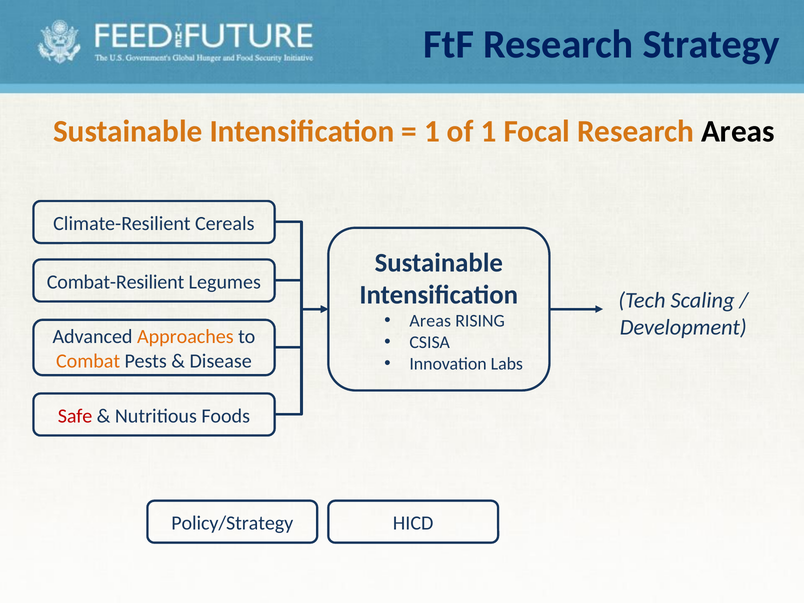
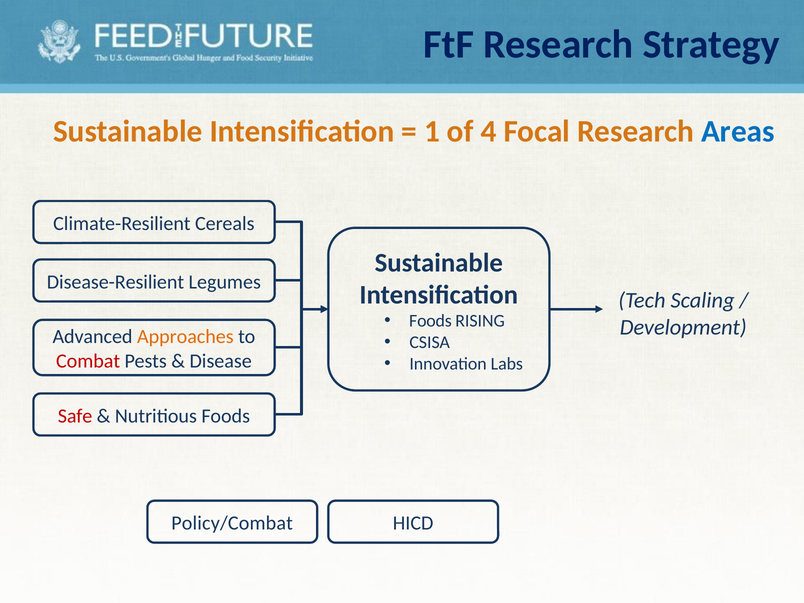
of 1: 1 -> 4
Areas at (738, 132) colour: black -> blue
Combat-Resilient: Combat-Resilient -> Disease-Resilient
Areas at (430, 321): Areas -> Foods
Combat colour: orange -> red
Policy/Strategy: Policy/Strategy -> Policy/Combat
